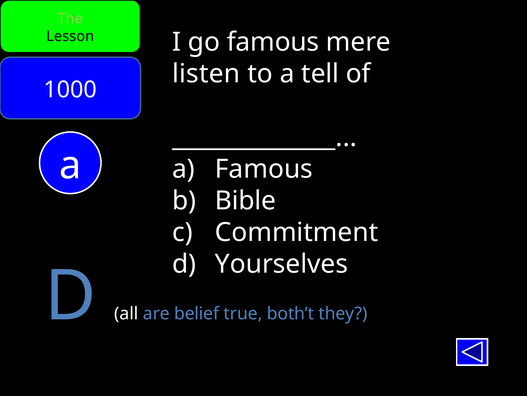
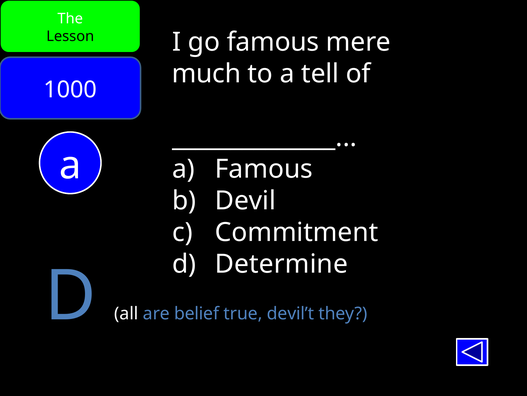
The colour: light green -> white
listen: listen -> much
Bible: Bible -> Devil
Yourselves: Yourselves -> Determine
both’t: both’t -> devil’t
